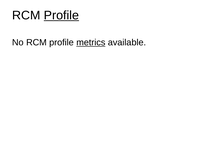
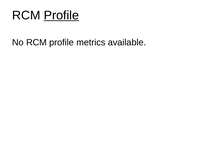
metrics underline: present -> none
